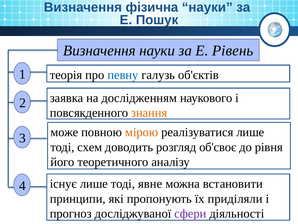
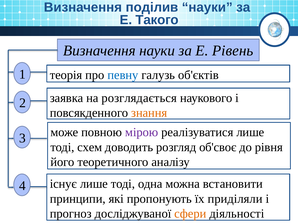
фізична: фізична -> поділив
Пошук: Пошук -> Такого
дослідженням: дослідженням -> розглядається
мірою colour: orange -> purple
явне: явне -> одна
сфери colour: purple -> orange
